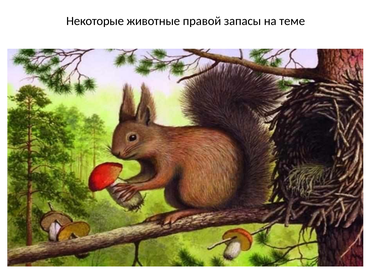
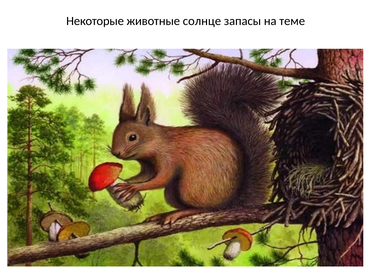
правой: правой -> солнце
